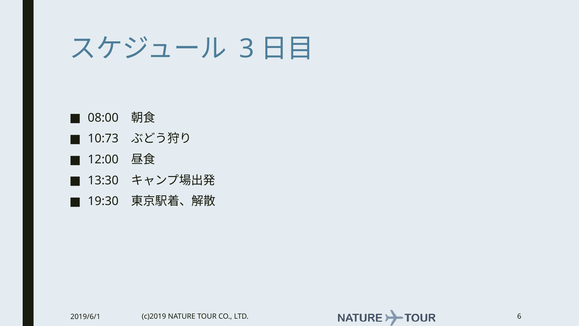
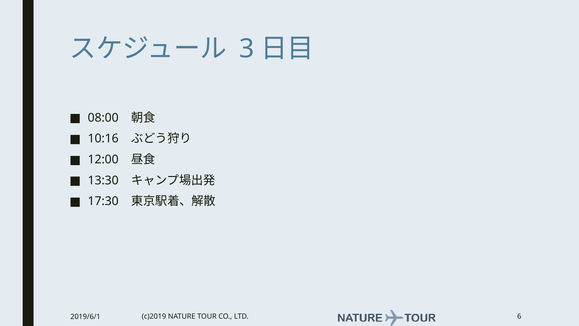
10:73: 10:73 -> 10:16
19:30: 19:30 -> 17:30
